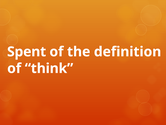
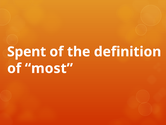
think: think -> most
